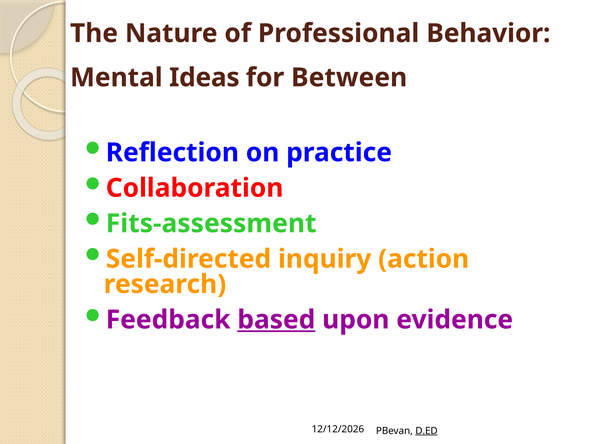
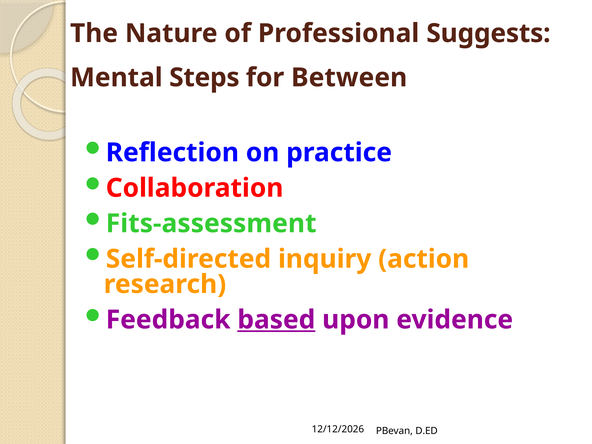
Behavior: Behavior -> Suggests
Ideas: Ideas -> Steps
D.ED underline: present -> none
